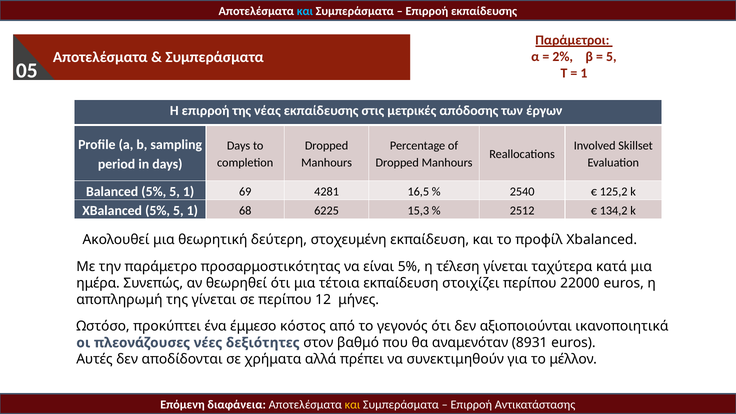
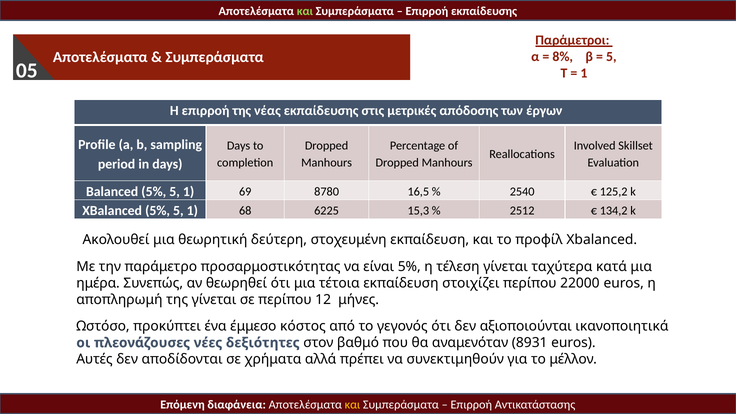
και at (305, 11) colour: light blue -> light green
2%: 2% -> 8%
4281: 4281 -> 8780
